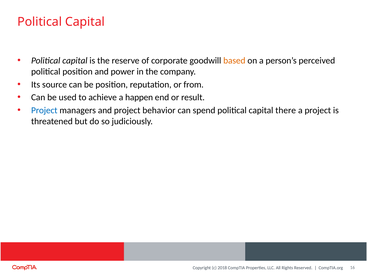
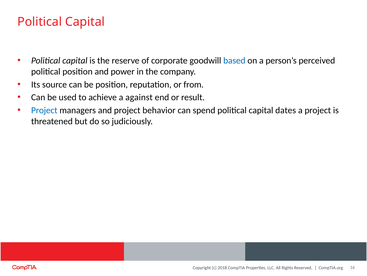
based colour: orange -> blue
happen: happen -> against
there: there -> dates
